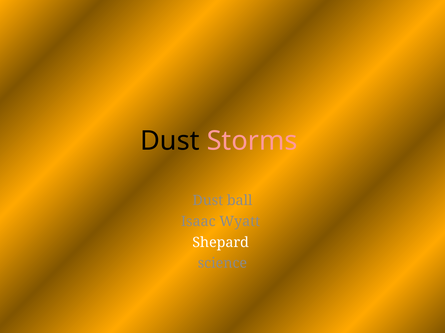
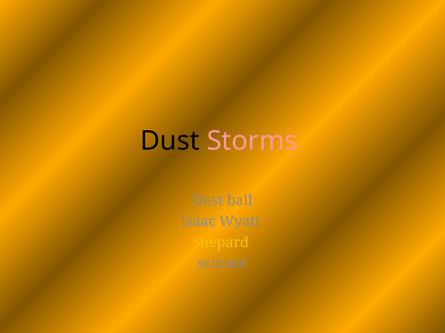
Shepard colour: white -> yellow
